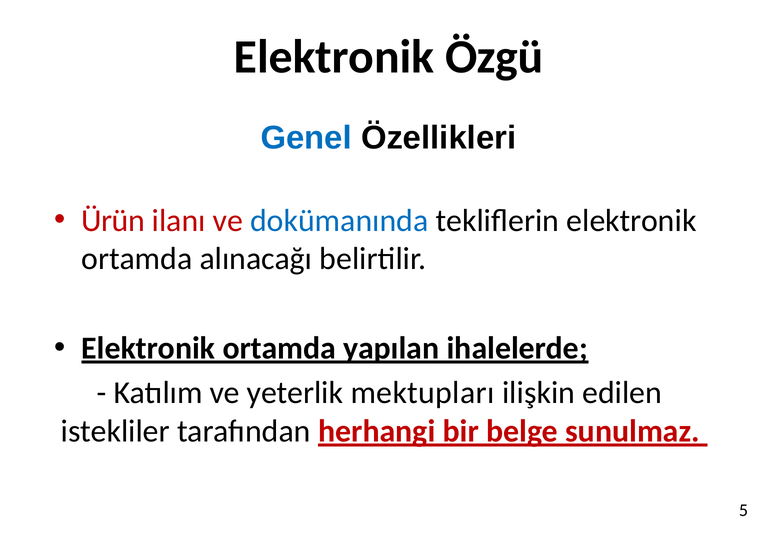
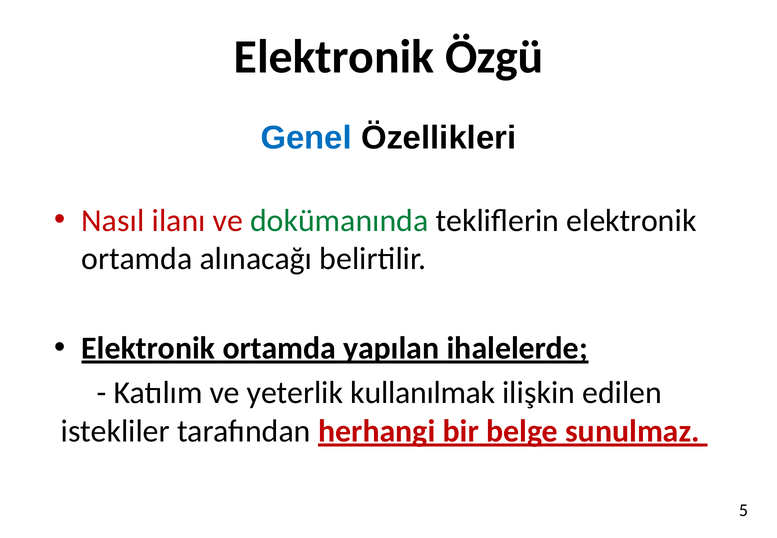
Ürün: Ürün -> Nasıl
dokümanında colour: blue -> green
mektupları: mektupları -> kullanılmak
